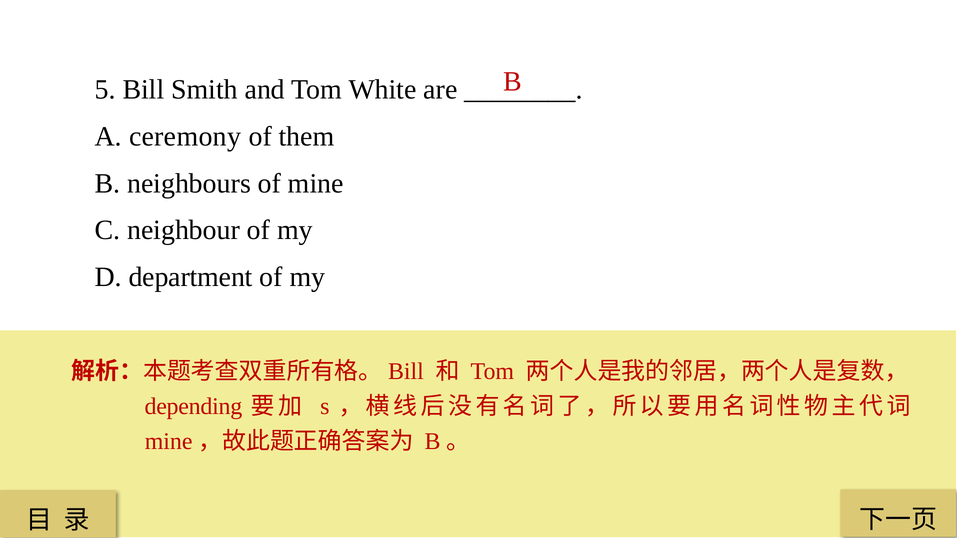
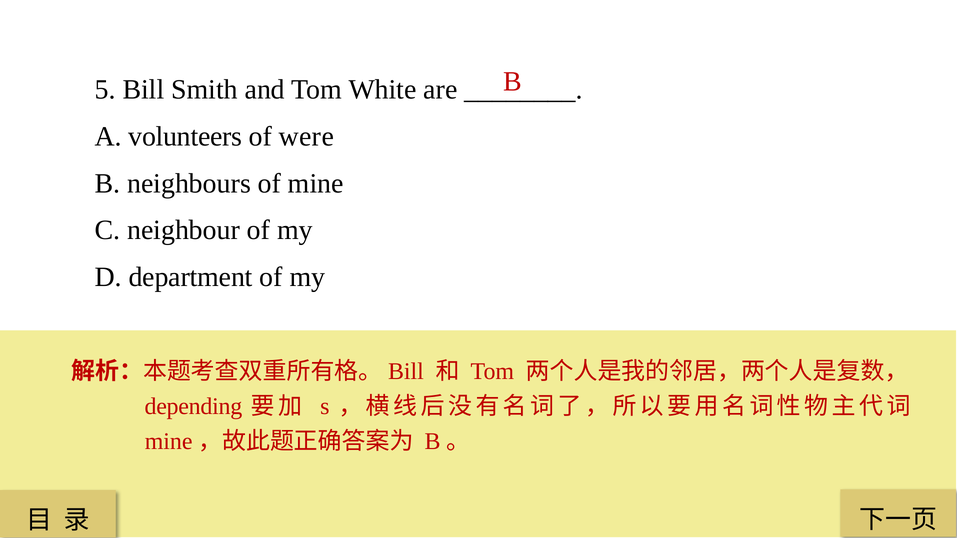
ceremony: ceremony -> volunteers
them: them -> were
